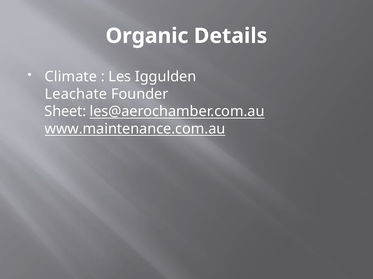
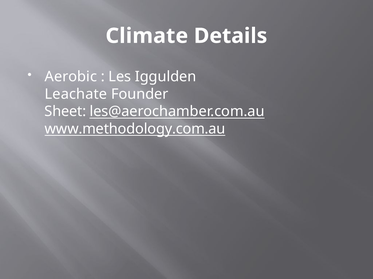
Organic: Organic -> Climate
Climate: Climate -> Aerobic
www.maintenance.com.au: www.maintenance.com.au -> www.methodology.com.au
